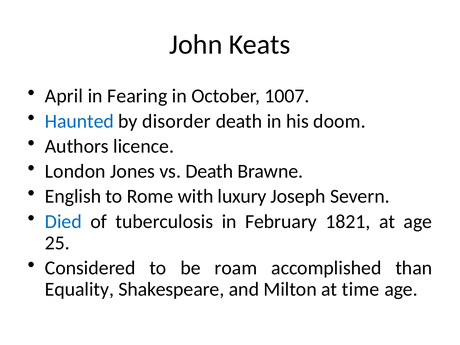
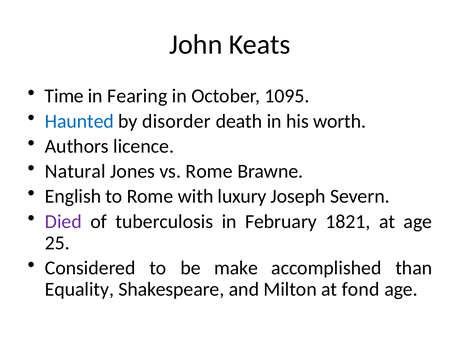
April: April -> Time
1007: 1007 -> 1095
doom: doom -> worth
London: London -> Natural
vs Death: Death -> Rome
Died colour: blue -> purple
roam: roam -> make
time: time -> fond
